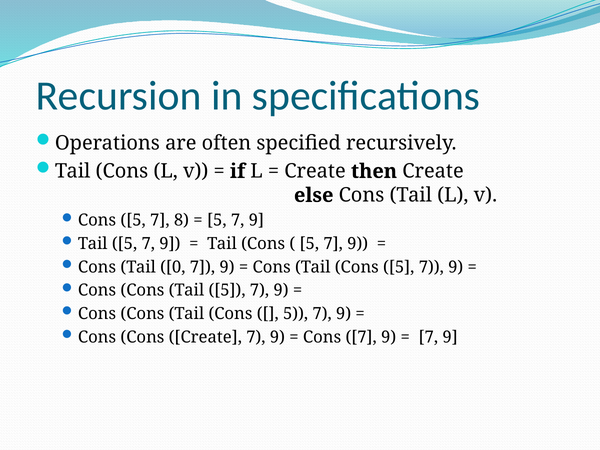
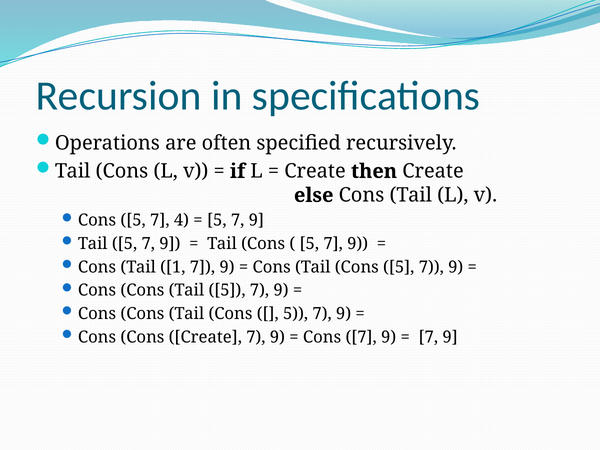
8: 8 -> 4
0: 0 -> 1
